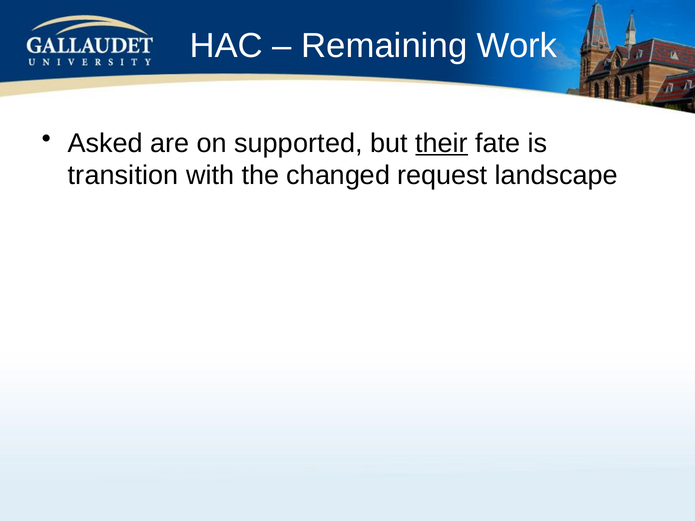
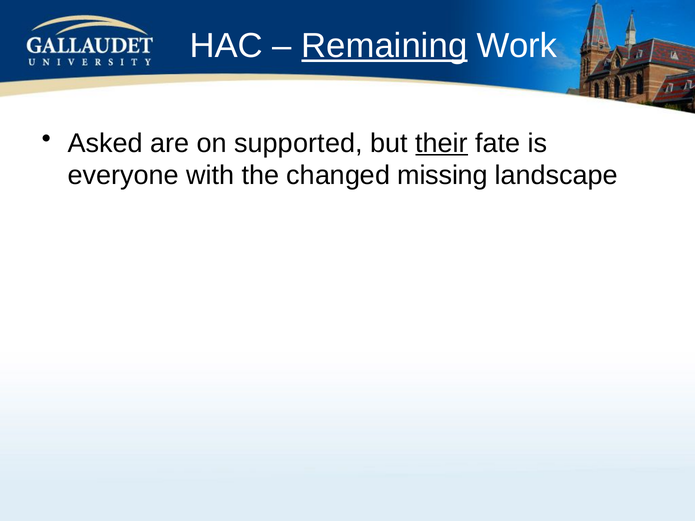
Remaining underline: none -> present
transition: transition -> everyone
request: request -> missing
